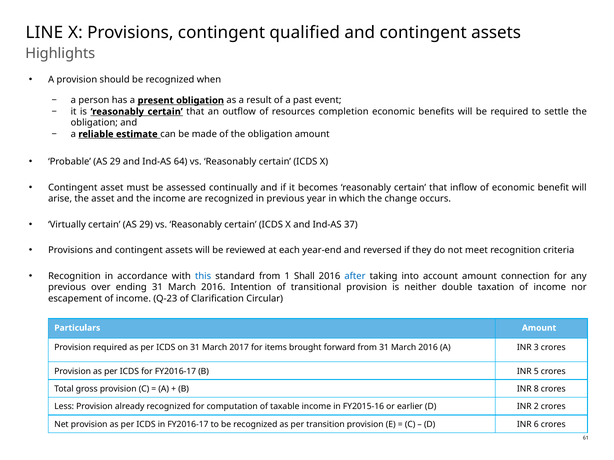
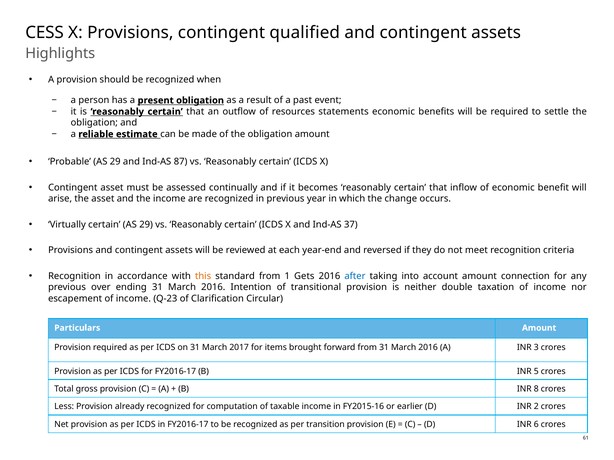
LINE: LINE -> CESS
completion: completion -> statements
64: 64 -> 87
this colour: blue -> orange
Shall: Shall -> Gets
